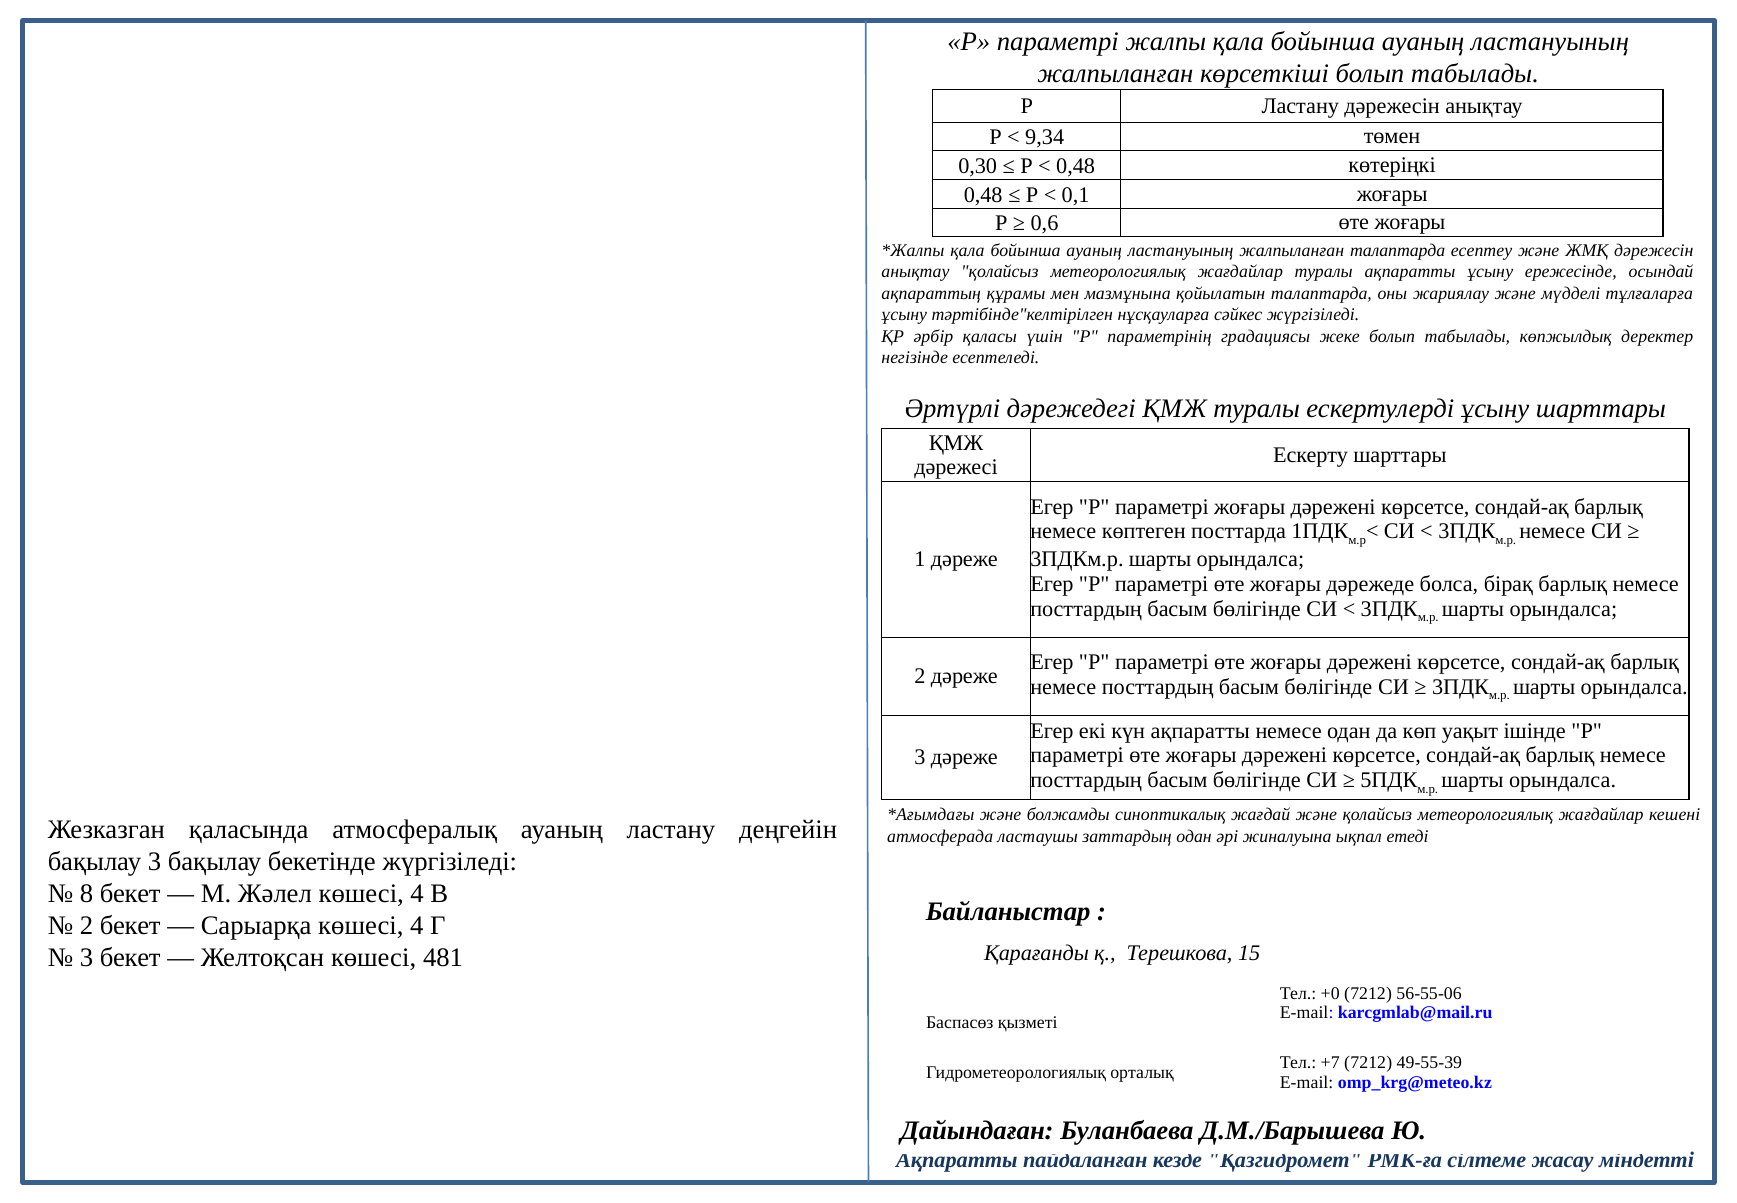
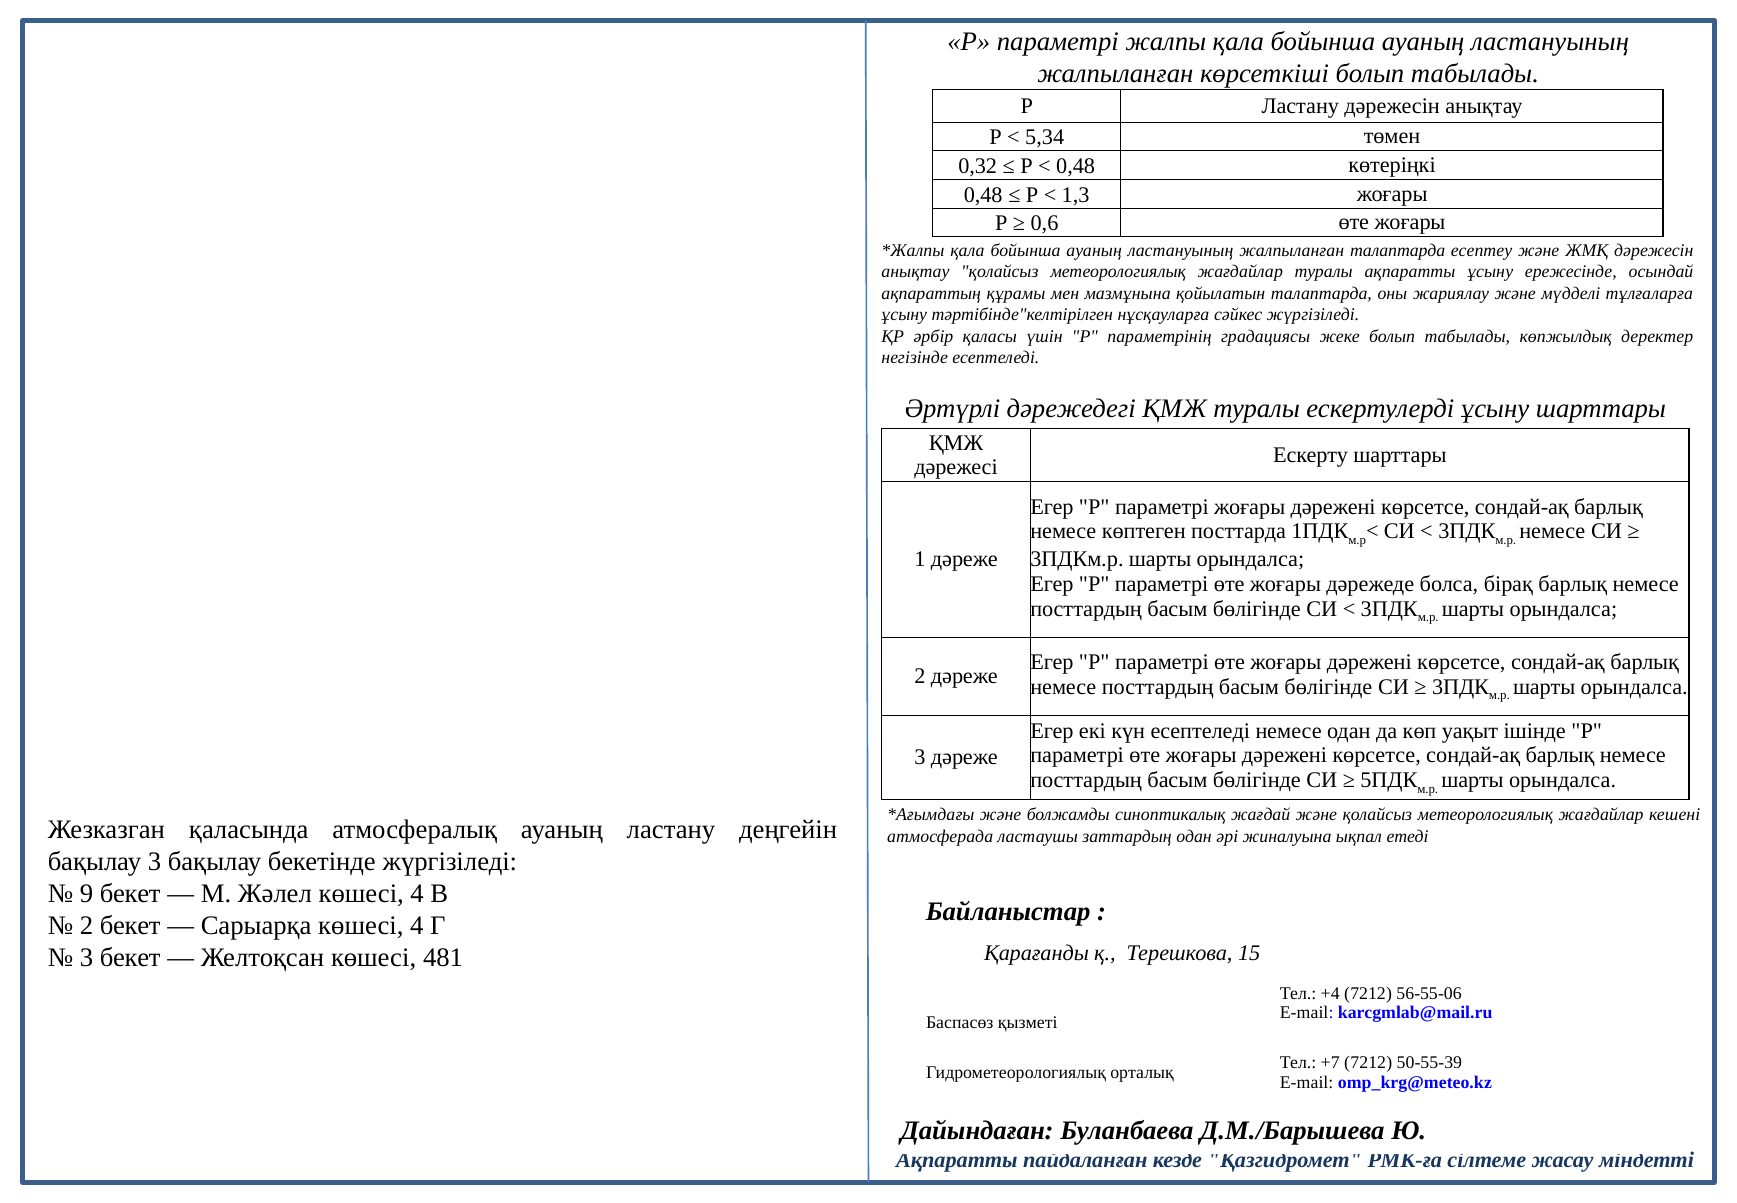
9,34: 9,34 -> 5,34
0,30: 0,30 -> 0,32
0,1: 0,1 -> 1,3
күн ақпаратты: ақпаратты -> есептеледі
8: 8 -> 9
+0: +0 -> +4
49-55-39: 49-55-39 -> 50-55-39
